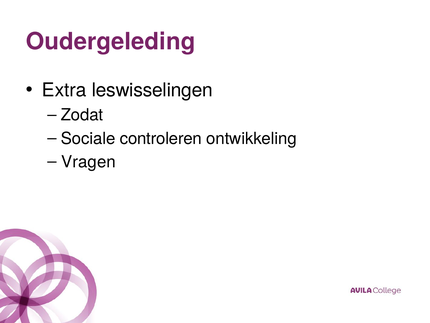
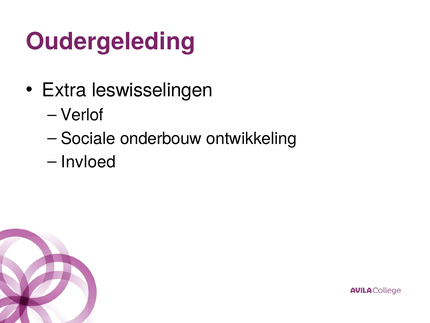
Zodat: Zodat -> Verlof
controleren: controleren -> onderbouw
Vragen: Vragen -> Invloed
